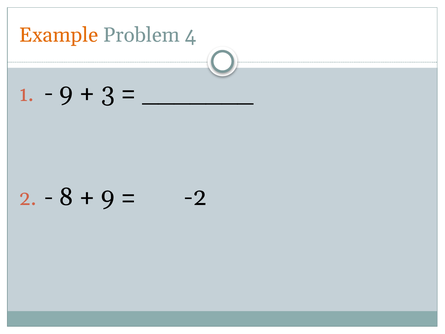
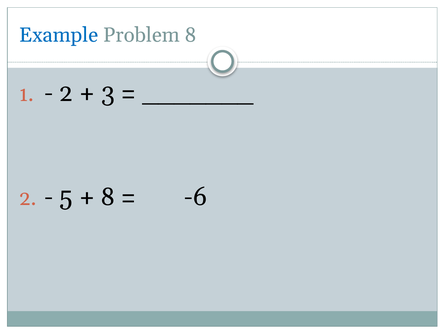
Example colour: orange -> blue
Problem 4: 4 -> 8
9 at (66, 93): 9 -> 2
8: 8 -> 5
9 at (108, 197): 9 -> 8
-2: -2 -> -6
